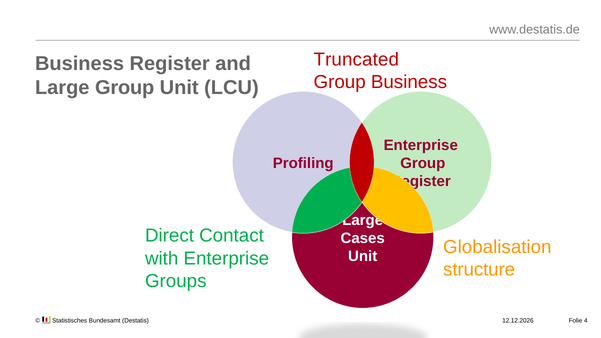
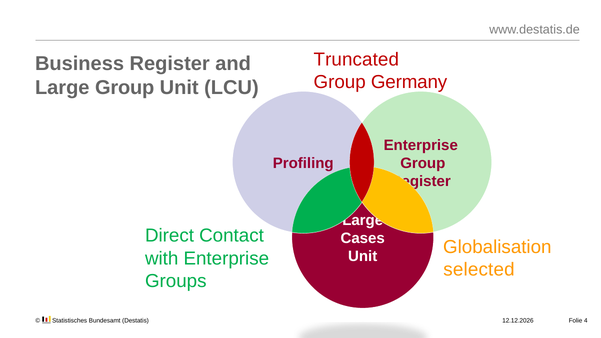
Group Business: Business -> Germany
structure: structure -> selected
